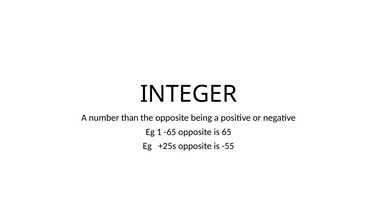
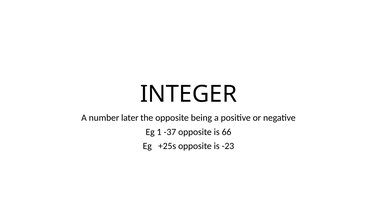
than: than -> later
-65: -65 -> -37
65: 65 -> 66
-55: -55 -> -23
